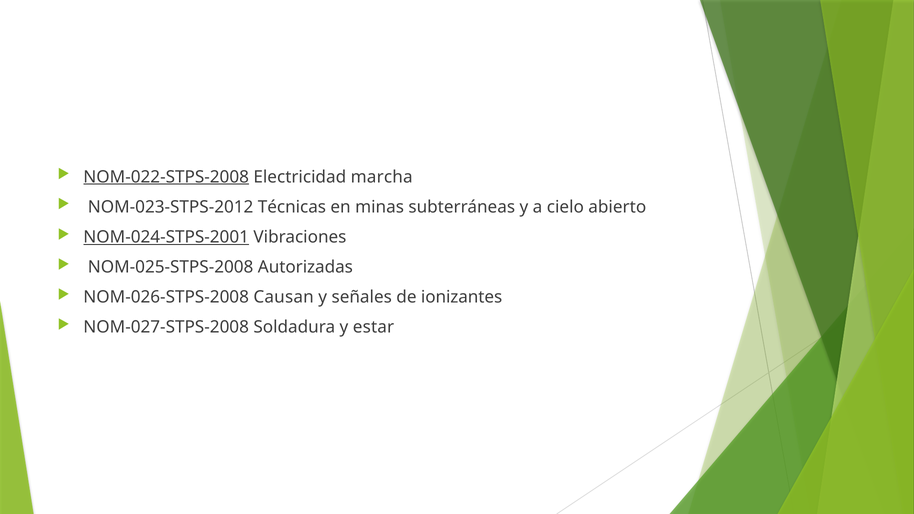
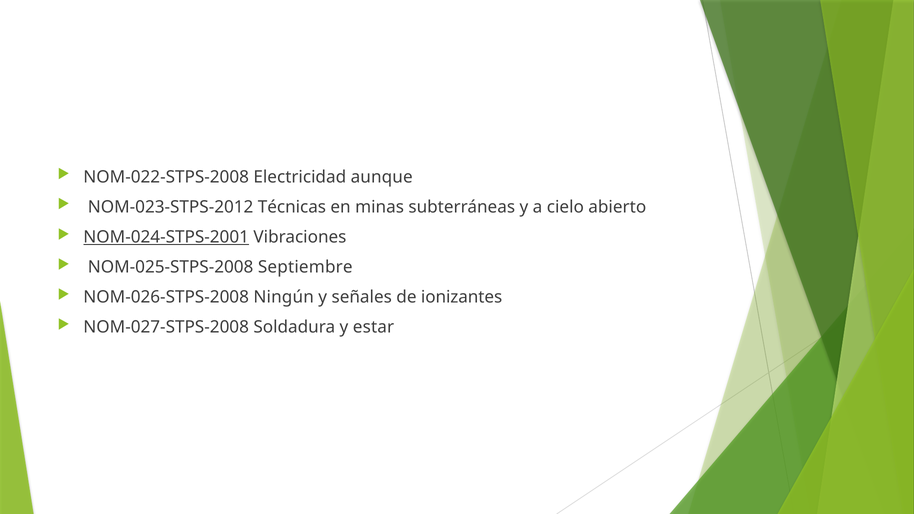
NOM-022-STPS-2008 underline: present -> none
marcha: marcha -> aunque
Autorizadas: Autorizadas -> Septiembre
Causan: Causan -> Ningún
